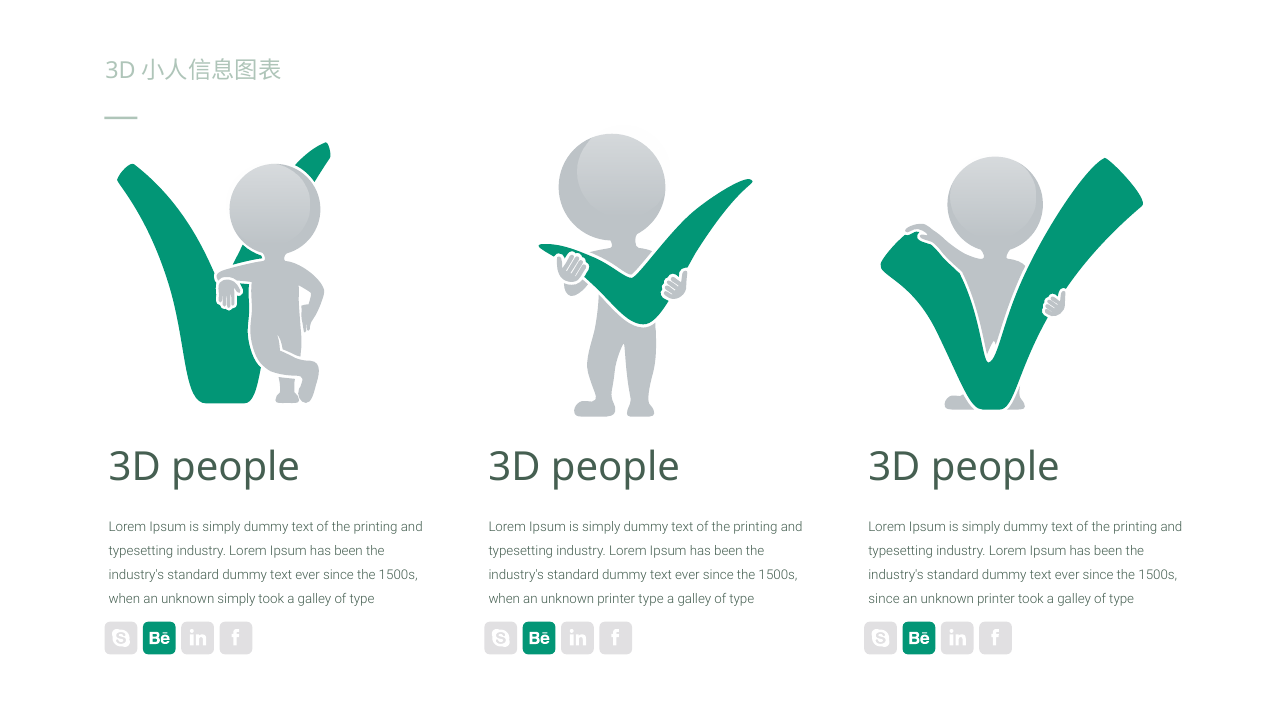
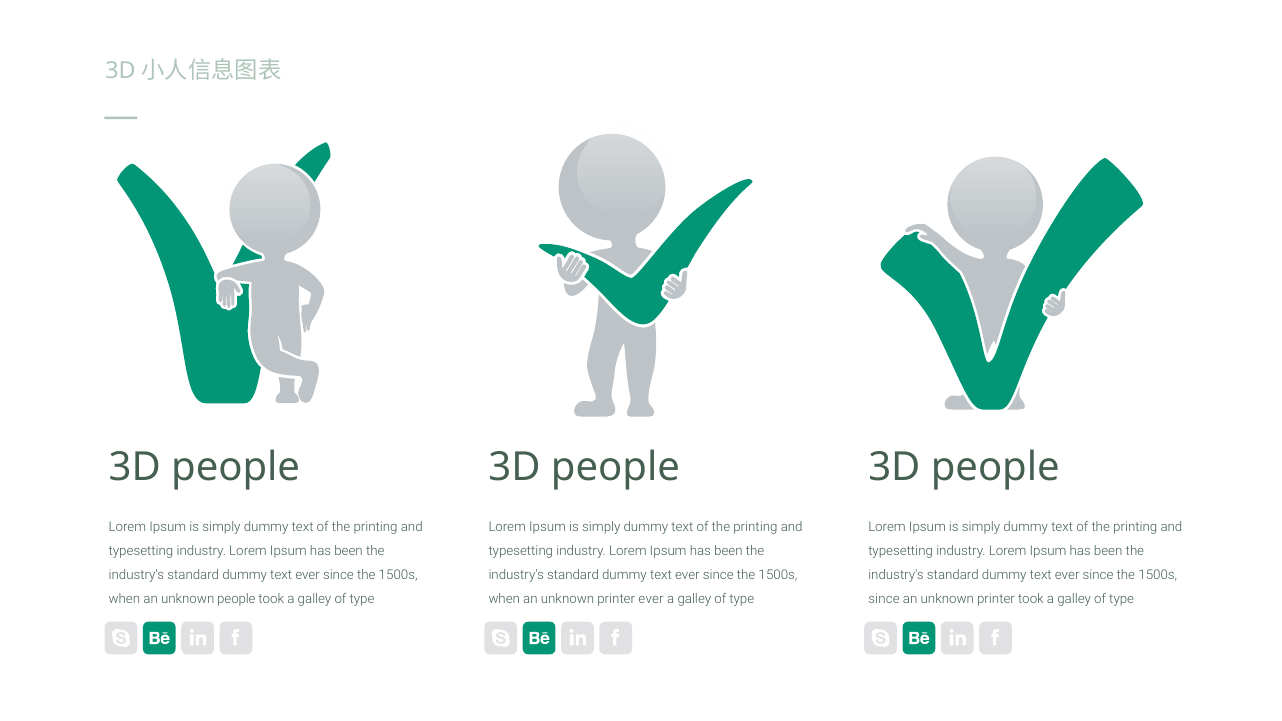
unknown simply: simply -> people
printer type: type -> ever
